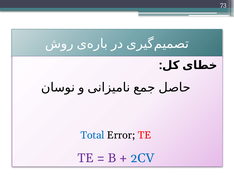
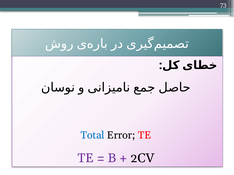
2CV colour: blue -> black
